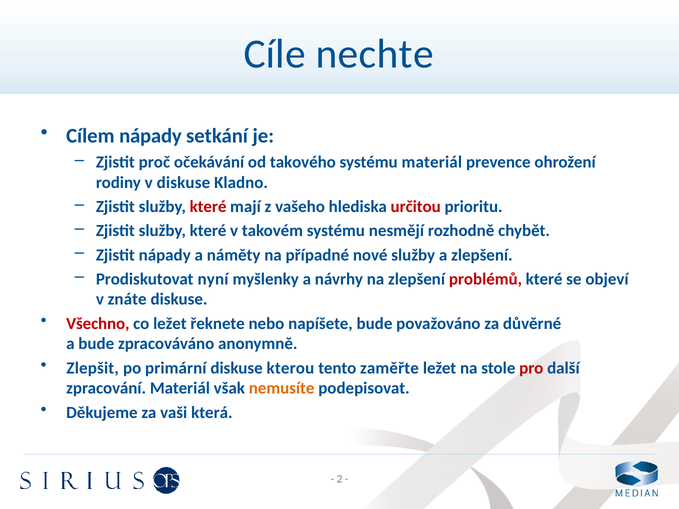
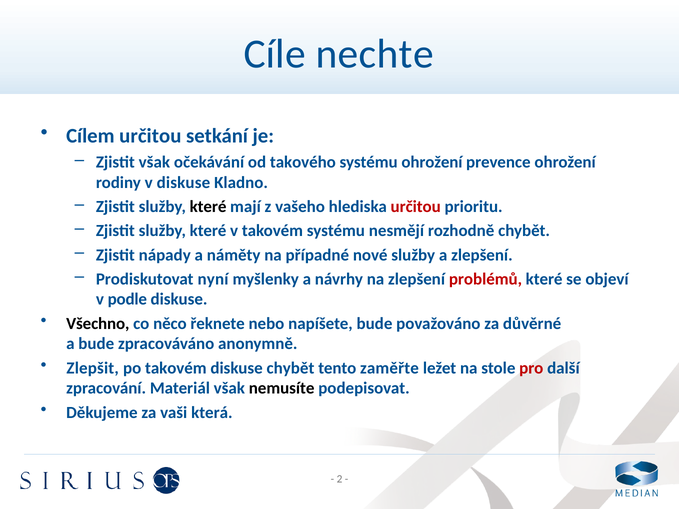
Cílem nápady: nápady -> určitou
Zjistit proč: proč -> však
systému materiál: materiál -> ohrožení
které at (208, 207) colour: red -> black
znáte: znáte -> podle
Všechno colour: red -> black
co ležet: ležet -> něco
po primární: primární -> takovém
diskuse kterou: kterou -> chybět
nemusíte colour: orange -> black
